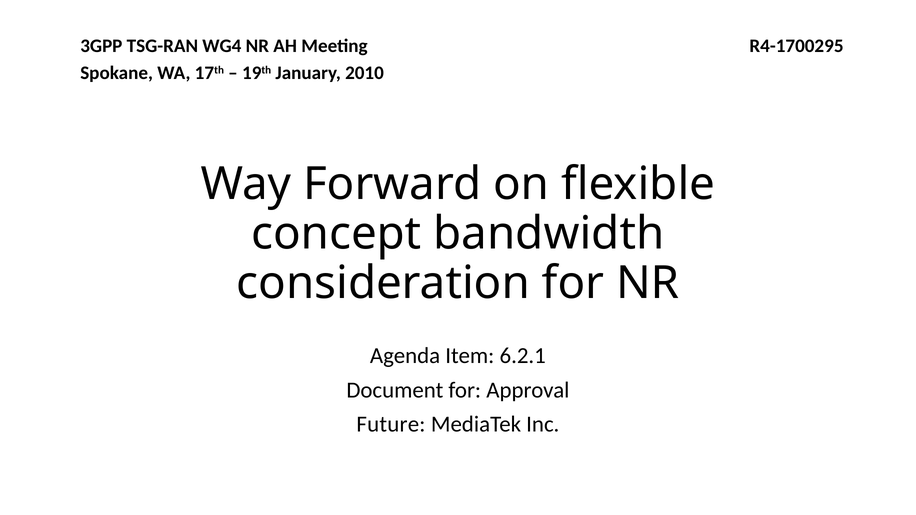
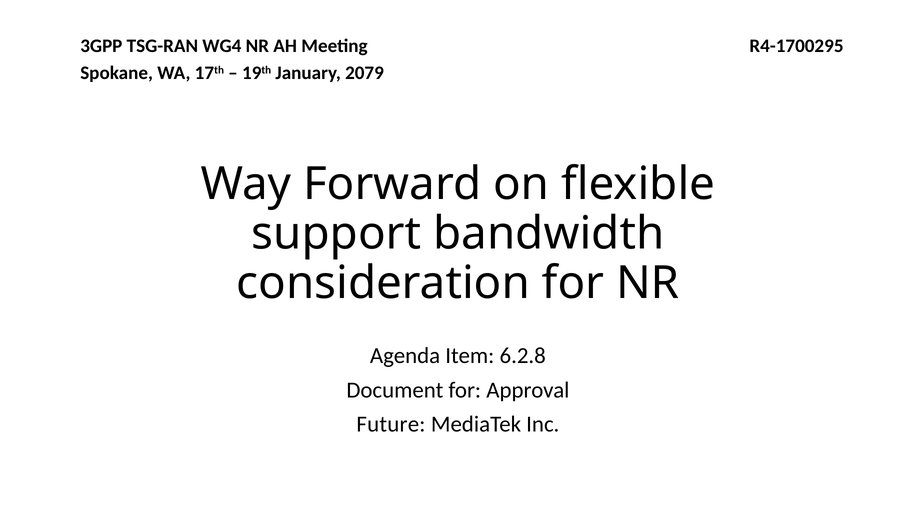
2010: 2010 -> 2079
concept: concept -> support
6.2.1: 6.2.1 -> 6.2.8
